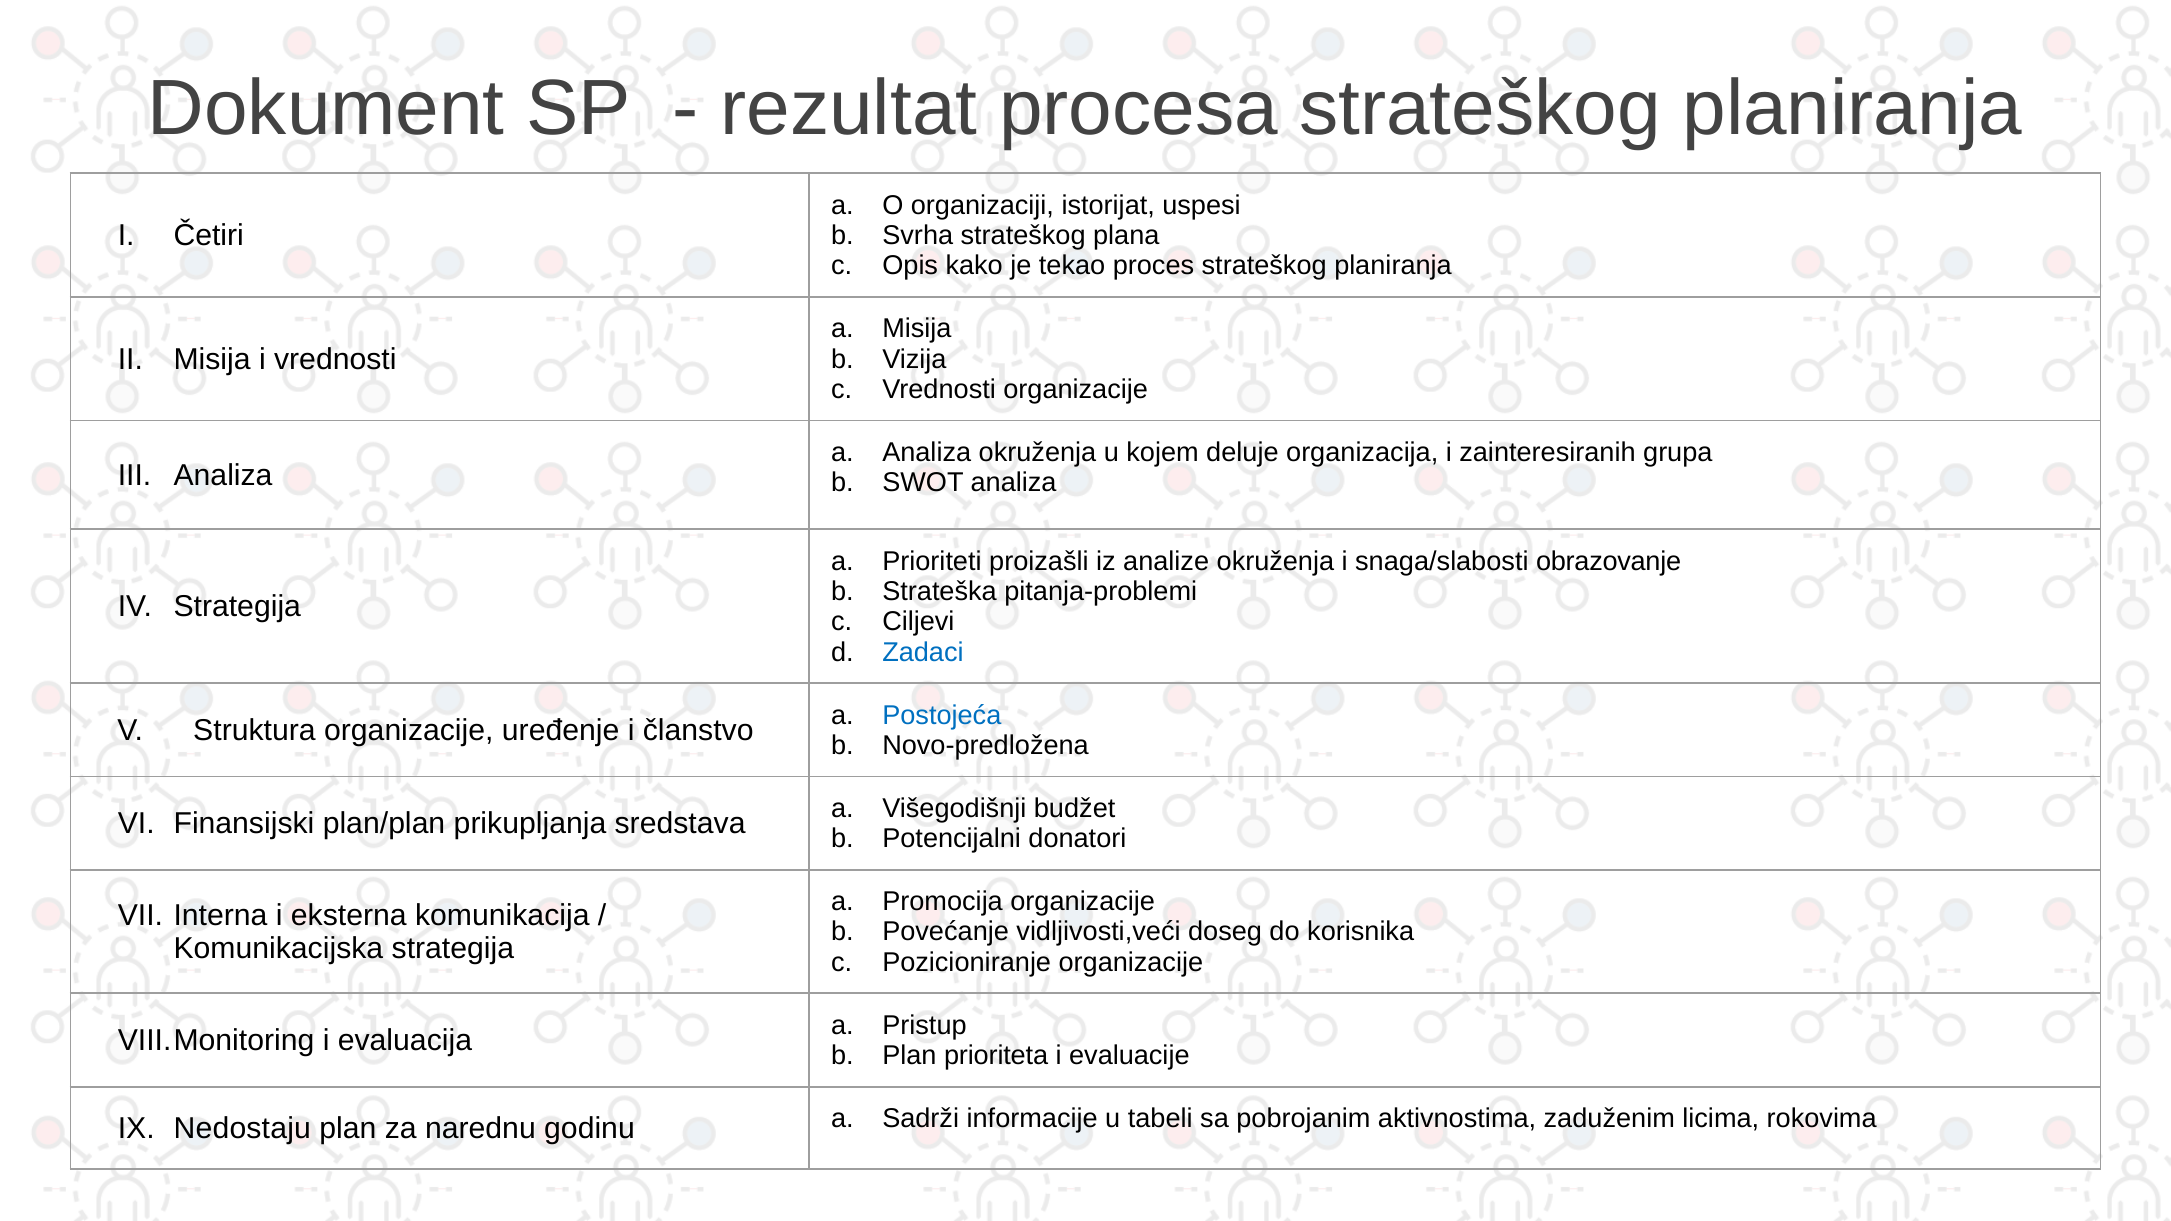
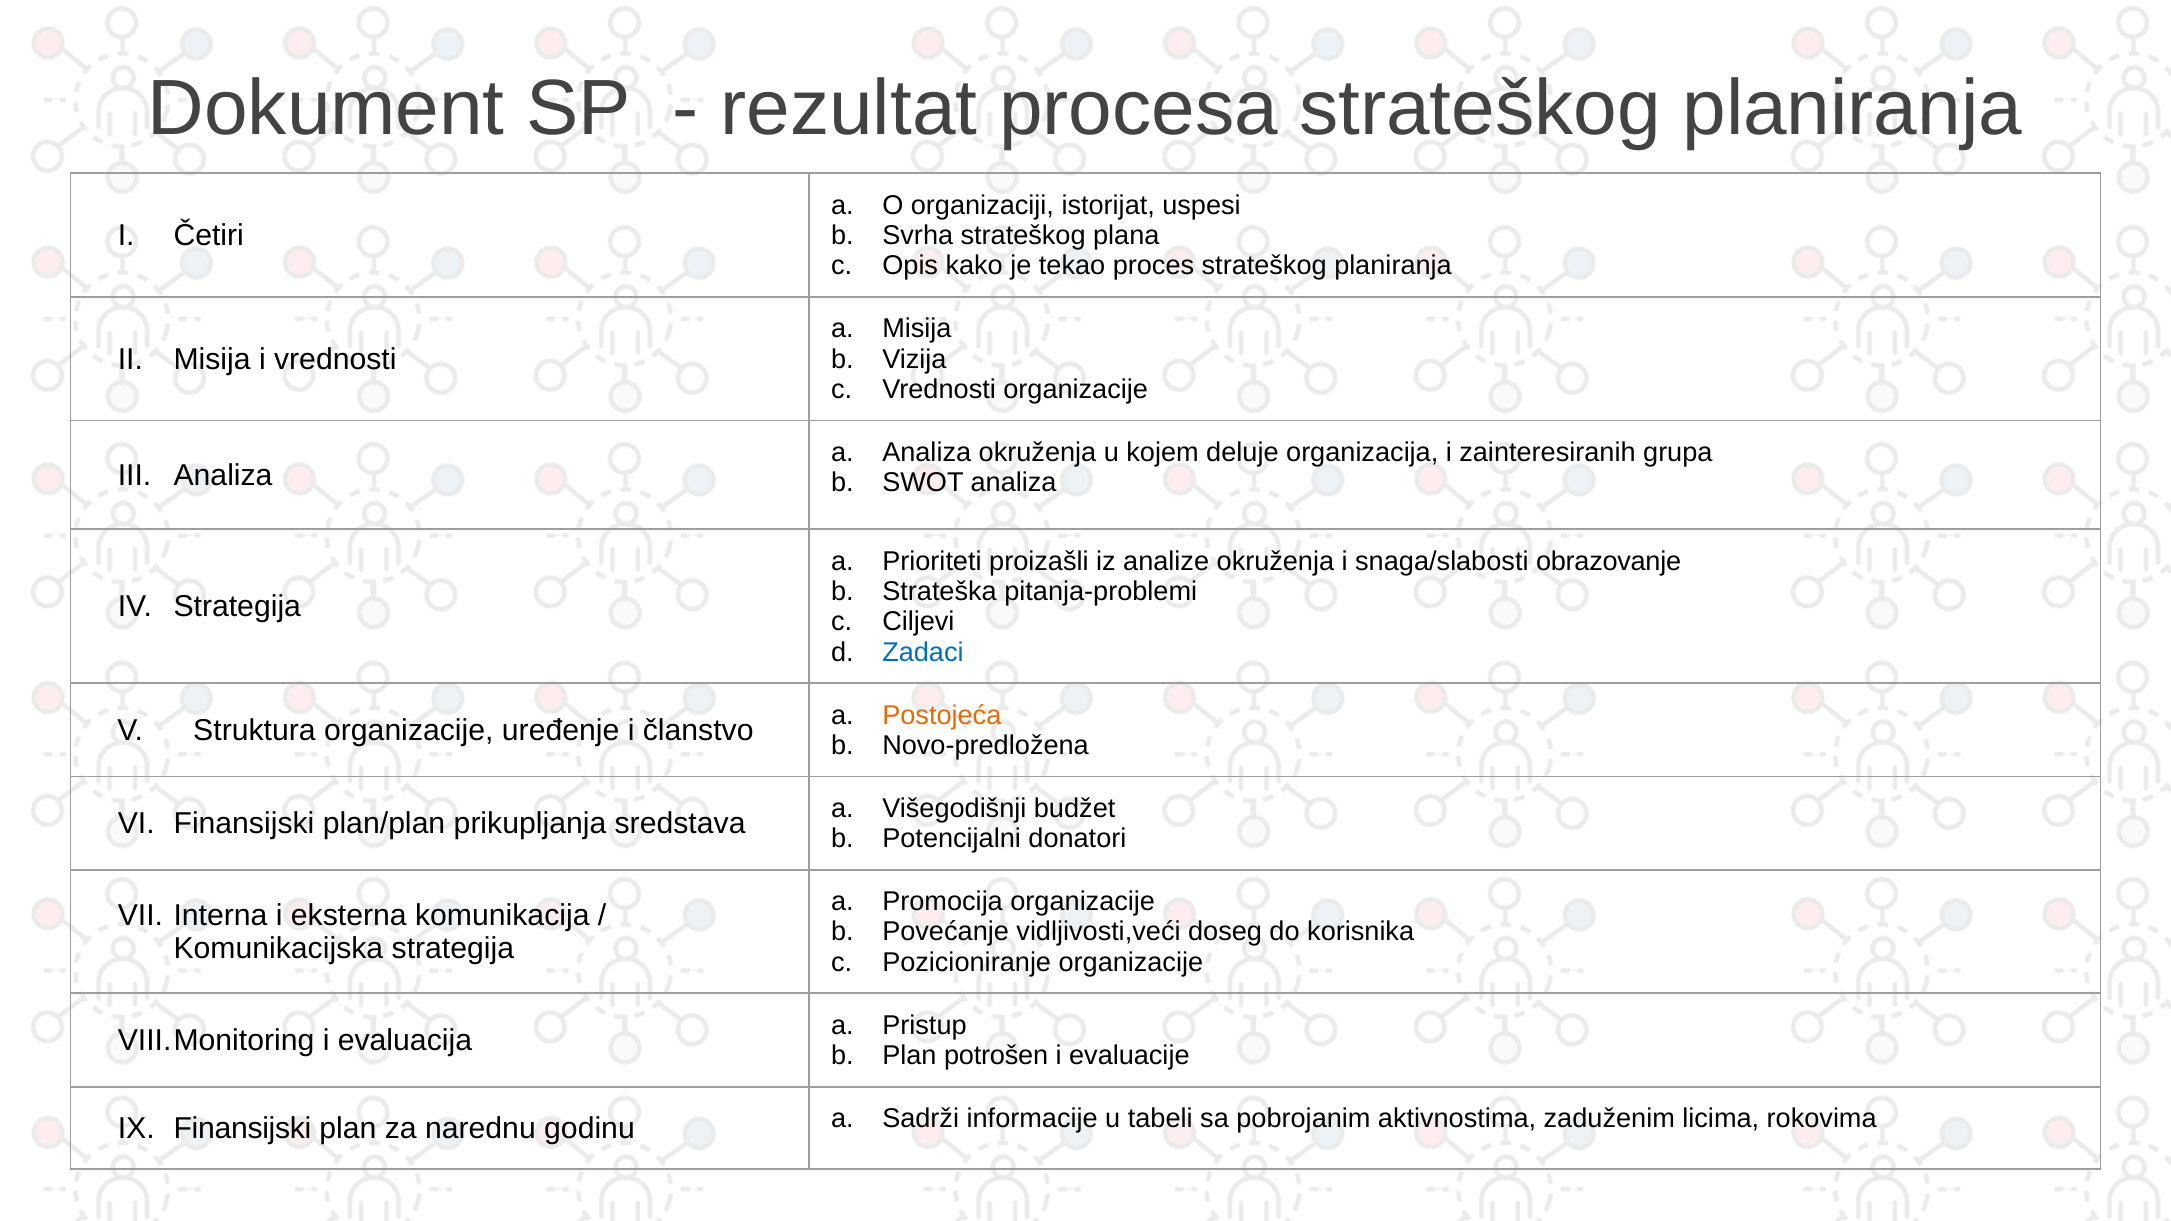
Postojeća colour: blue -> orange
prioriteta: prioriteta -> potrošen
Nedostaju at (242, 1128): Nedostaju -> Finansijski
